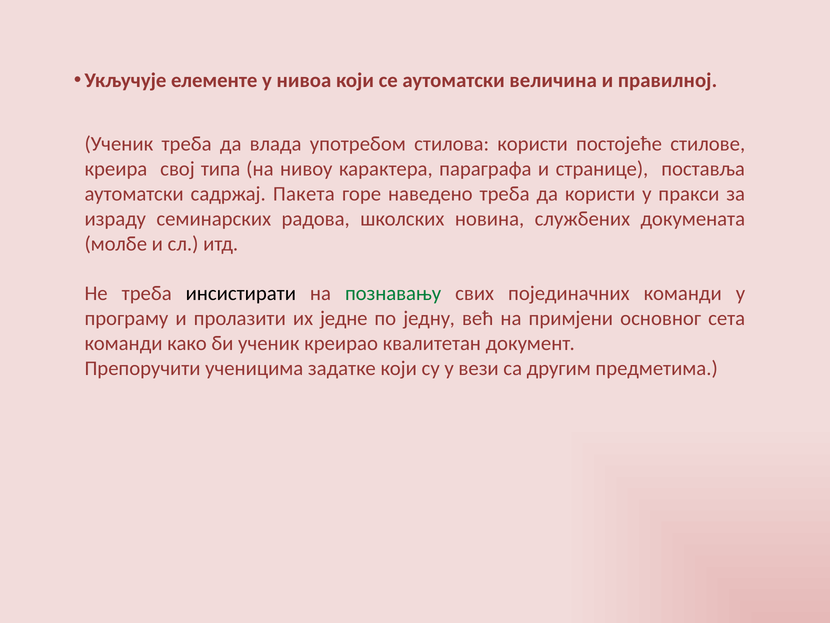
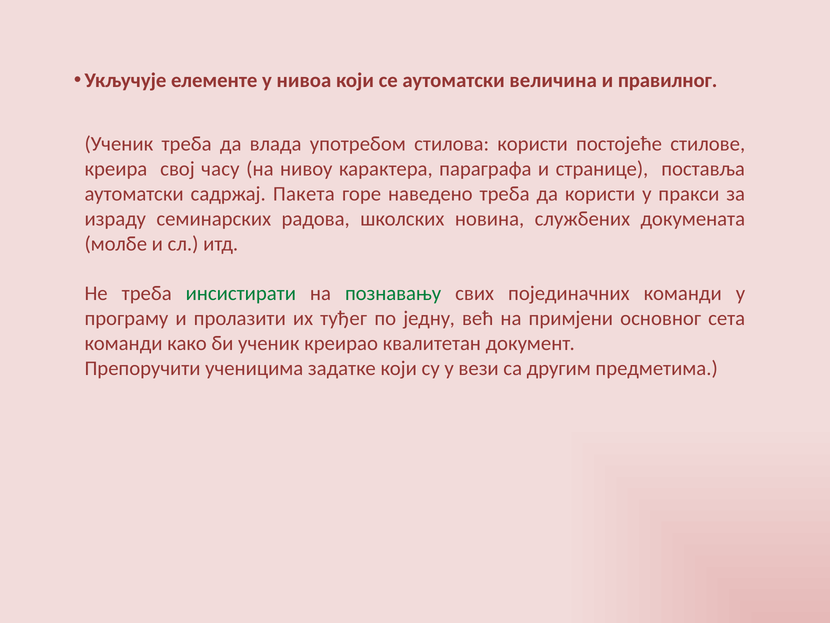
правилној: правилној -> правилног
типа: типа -> часу
инсистирати colour: black -> green
једне: једне -> туђег
